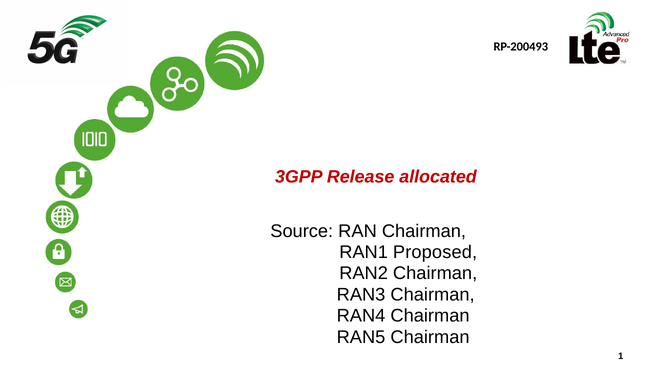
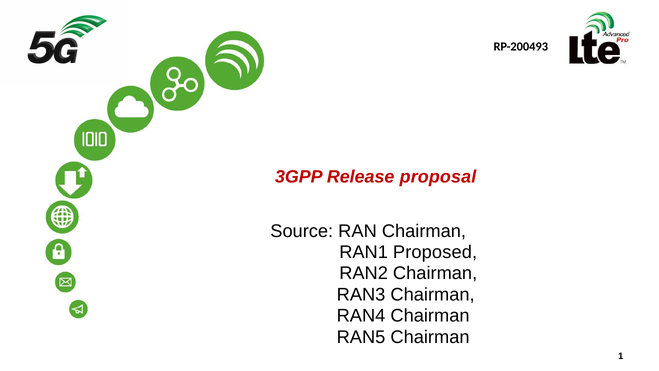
allocated: allocated -> proposal
